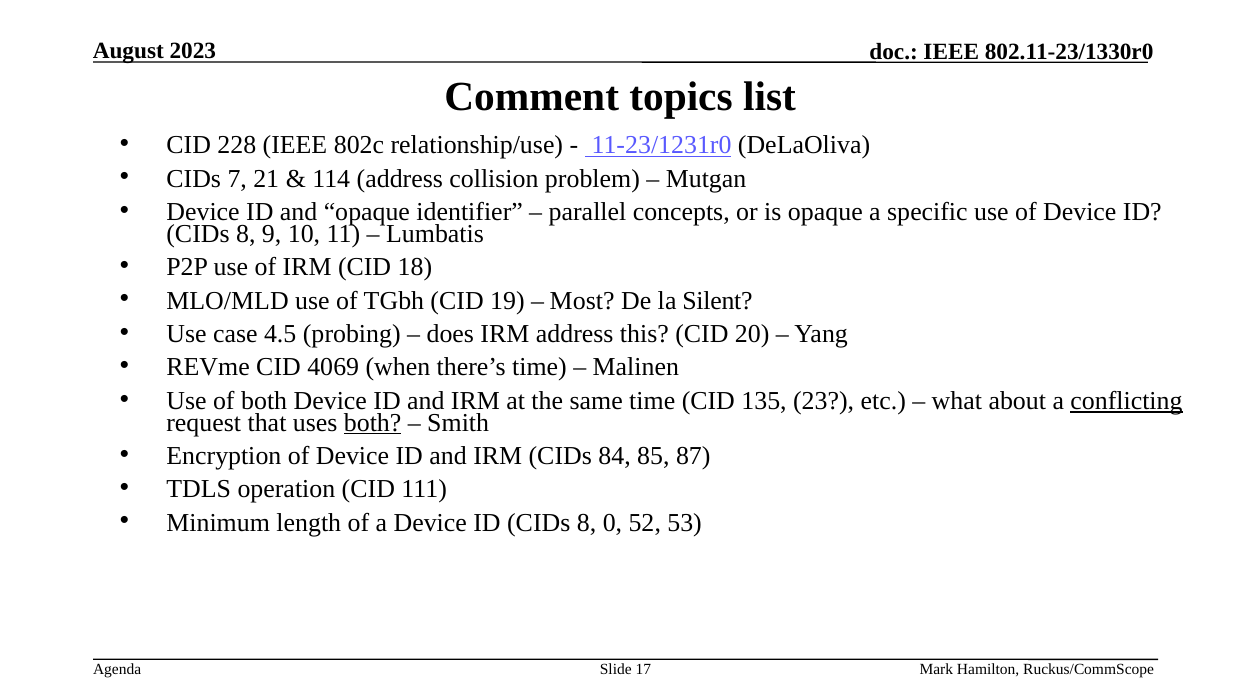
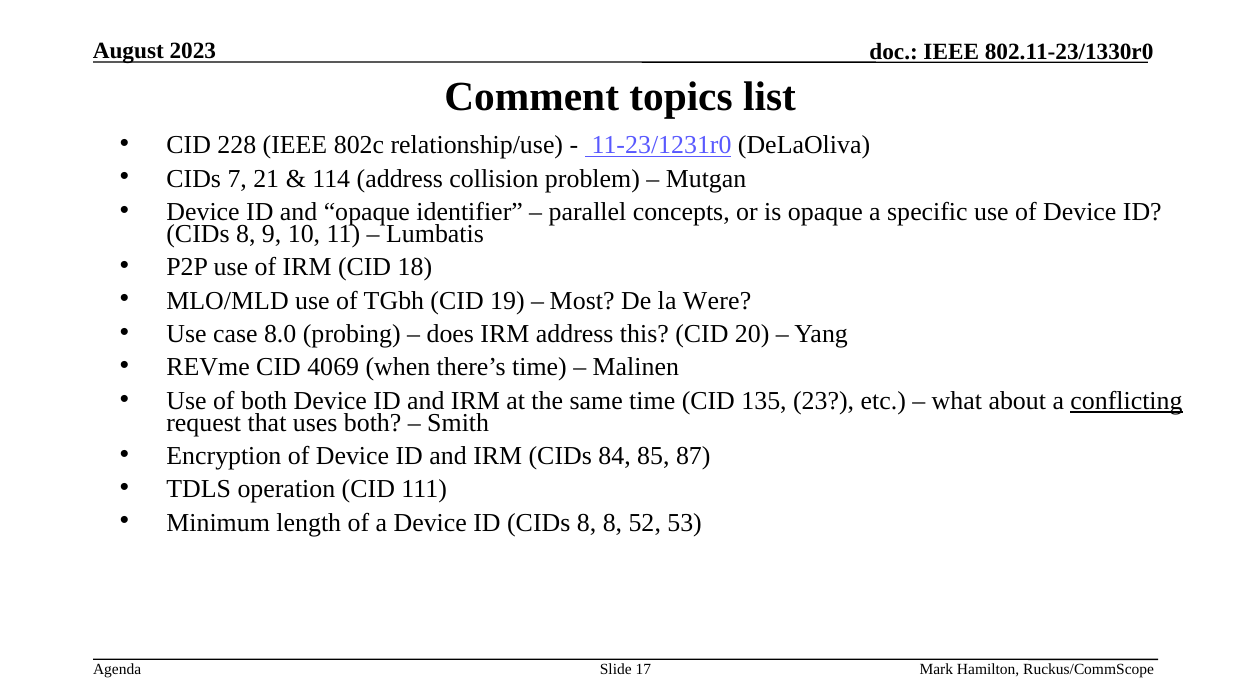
Silent: Silent -> Were
4.5: 4.5 -> 8.0
both at (373, 422) underline: present -> none
8 0: 0 -> 8
